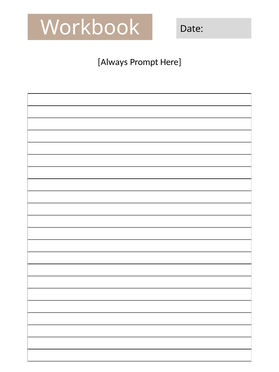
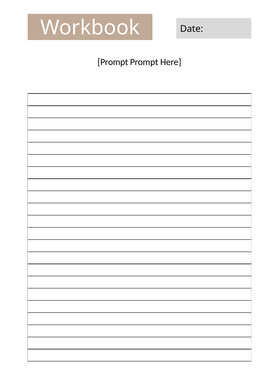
Always at (113, 62): Always -> Prompt
